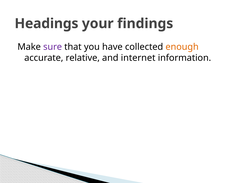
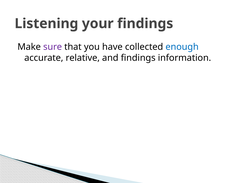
Headings: Headings -> Listening
enough colour: orange -> blue
and internet: internet -> findings
